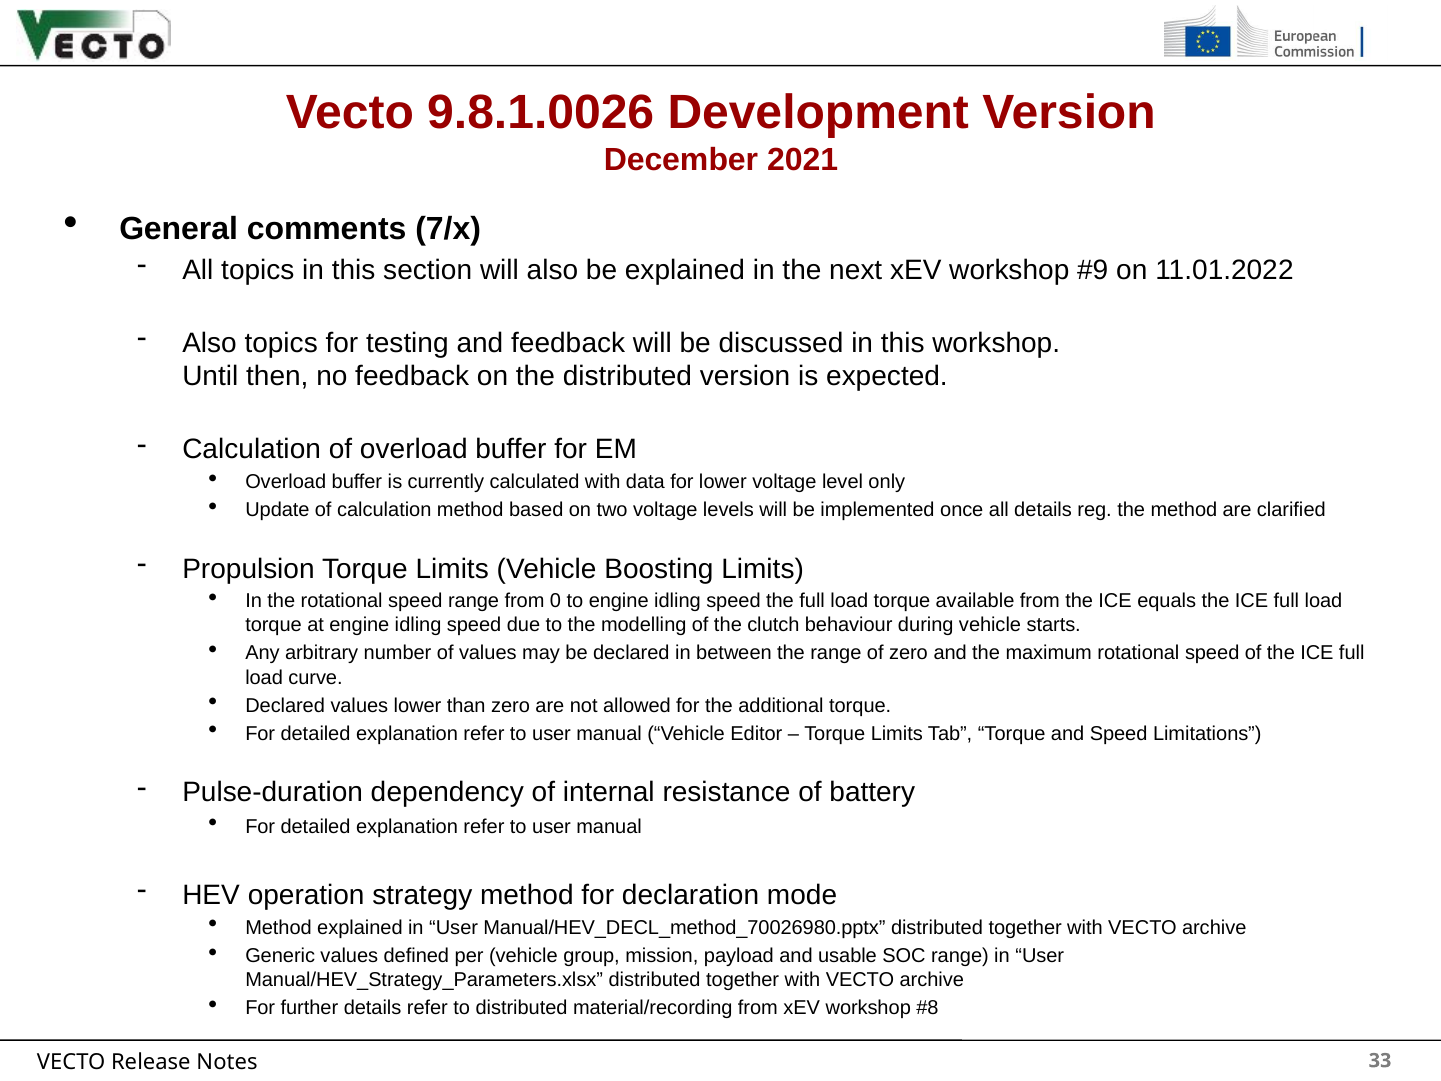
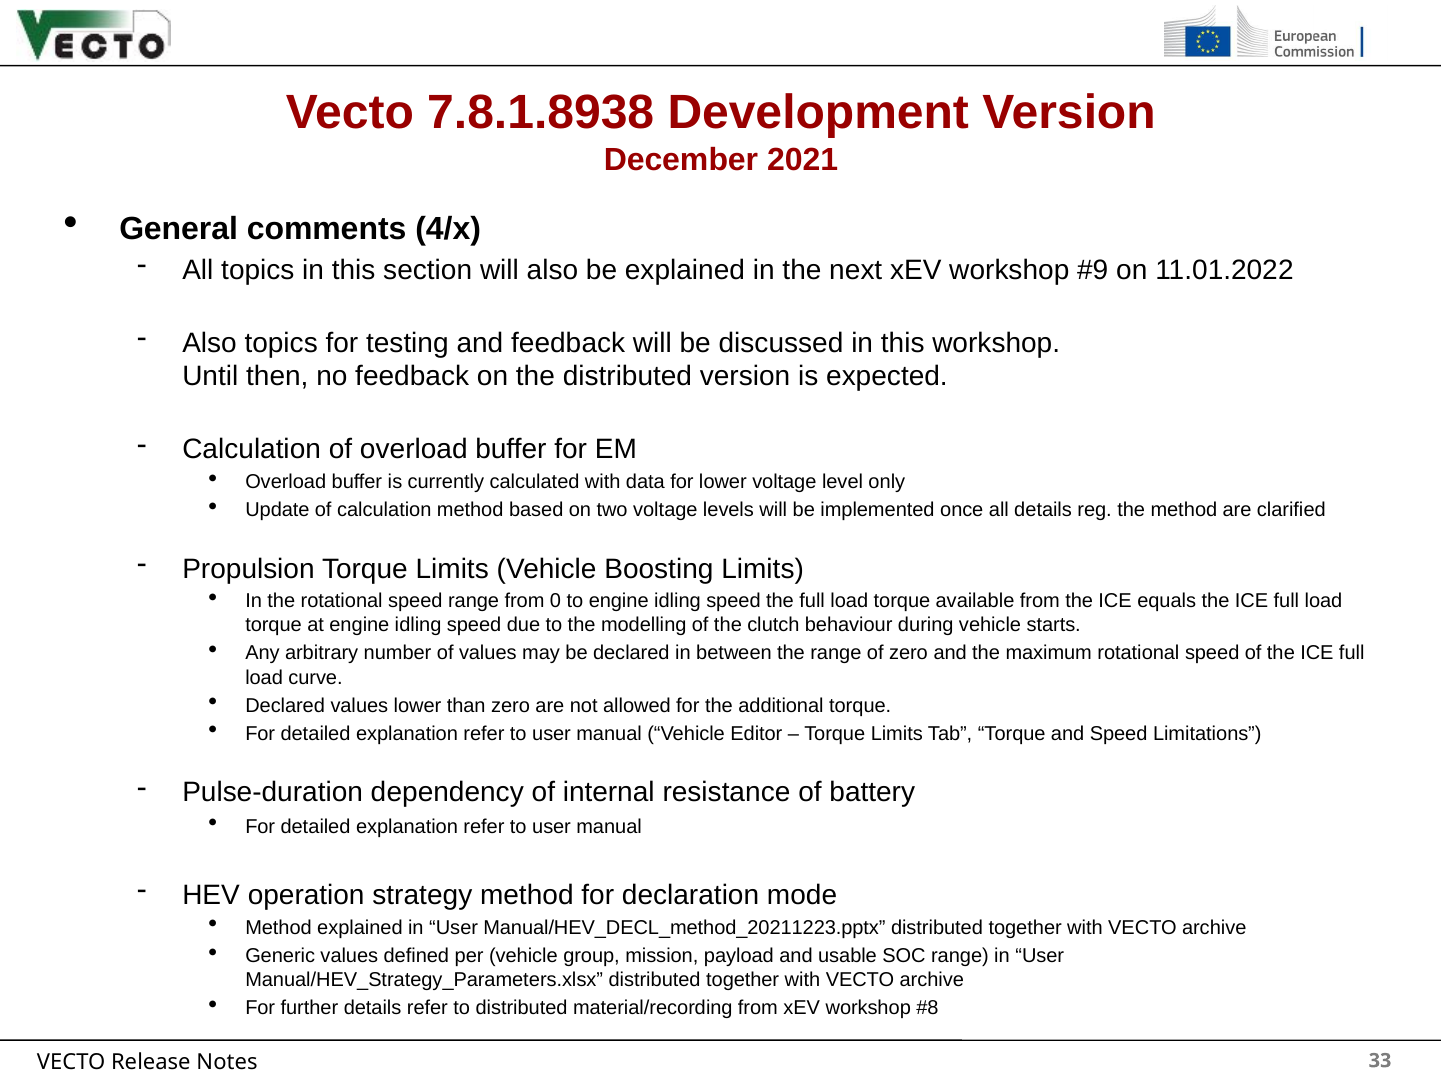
9.8.1.0026: 9.8.1.0026 -> 7.8.1.8938
7/x: 7/x -> 4/x
Manual/HEV_DECL_method_70026980.pptx: Manual/HEV_DECL_method_70026980.pptx -> Manual/HEV_DECL_method_20211223.pptx
